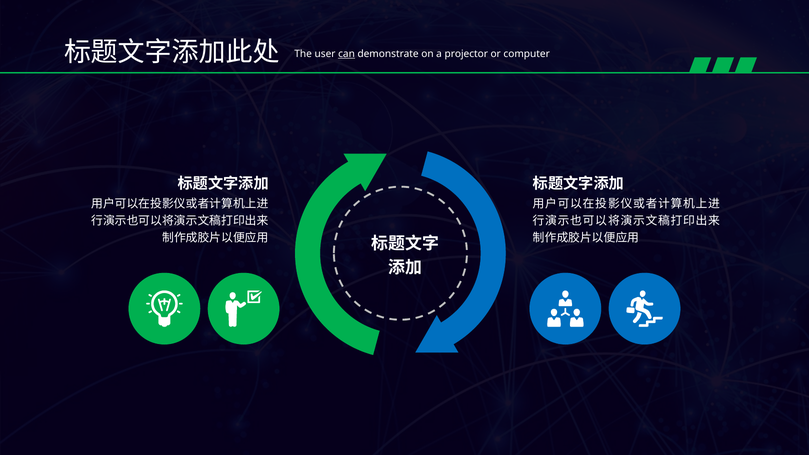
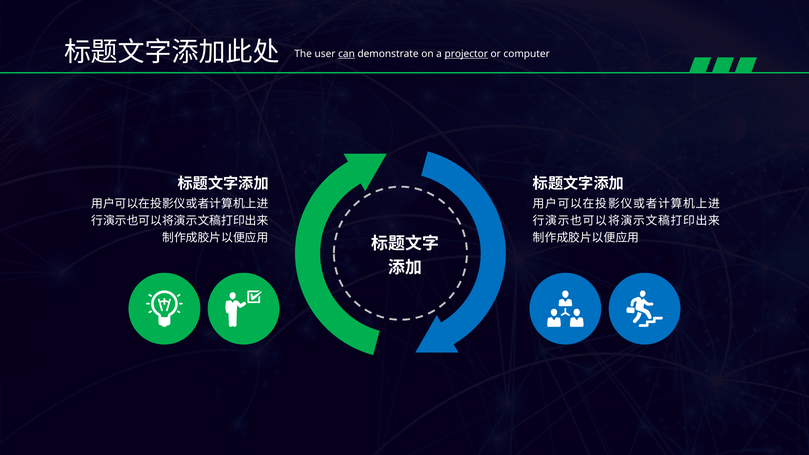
projector underline: none -> present
